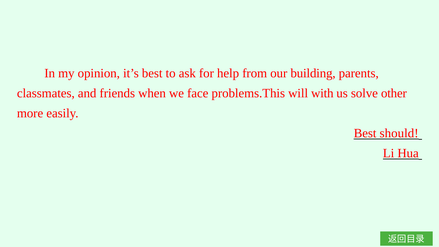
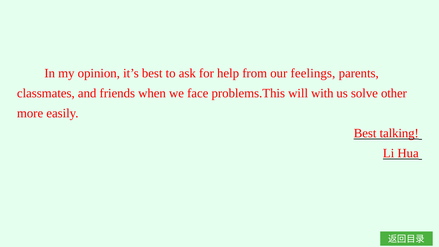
building: building -> feelings
should: should -> talking
